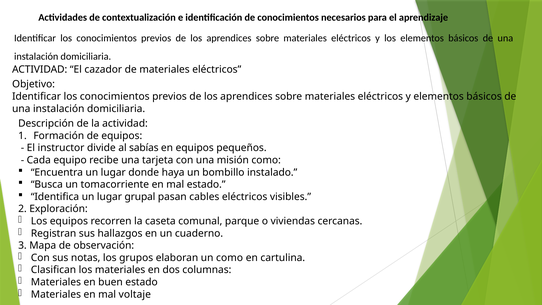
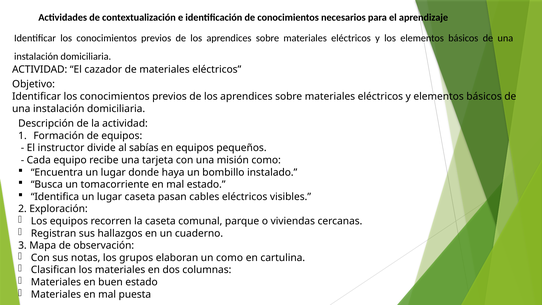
lugar grupal: grupal -> caseta
voltaje: voltaje -> puesta
